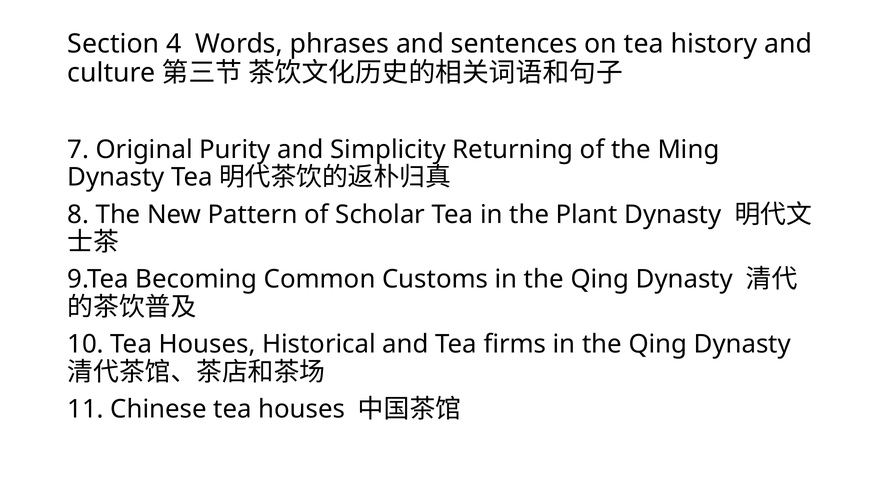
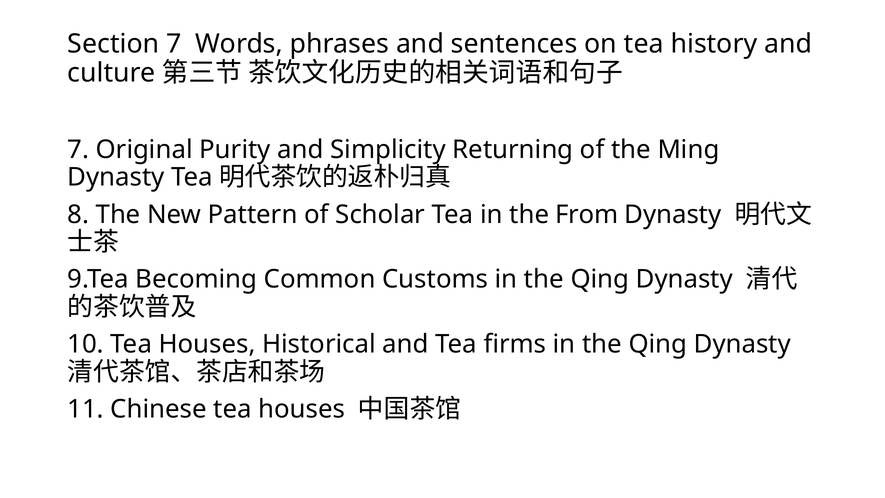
Section 4: 4 -> 7
Plant: Plant -> From
